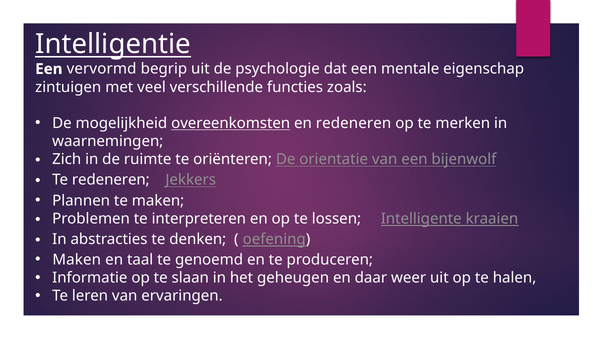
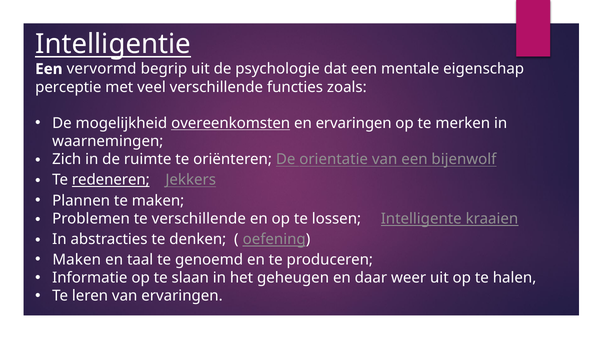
zintuigen: zintuigen -> perceptie
en redeneren: redeneren -> ervaringen
redeneren at (111, 180) underline: none -> present
te interpreteren: interpreteren -> verschillende
